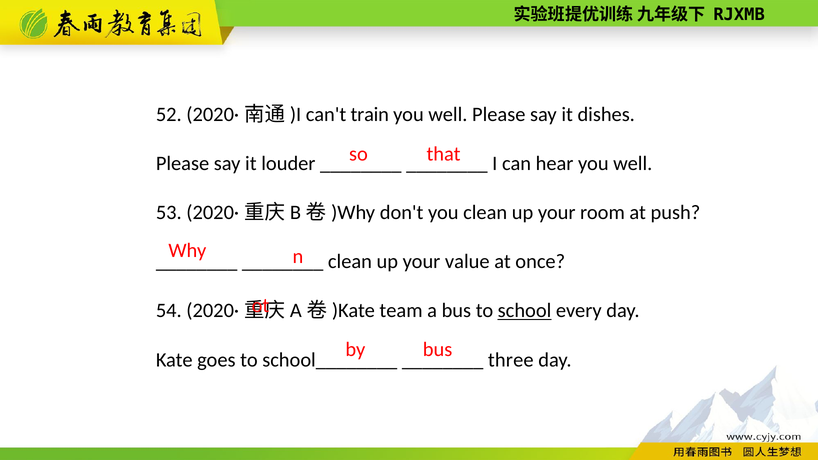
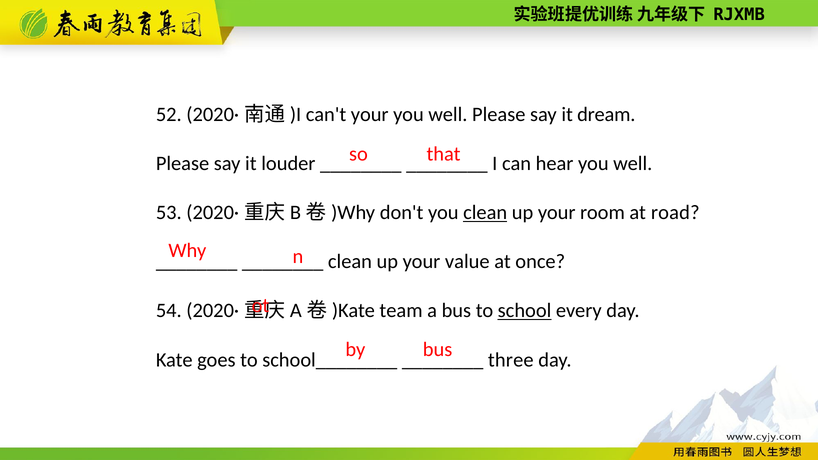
can't train: train -> your
dishes: dishes -> dream
clean at (485, 213) underline: none -> present
push: push -> road
